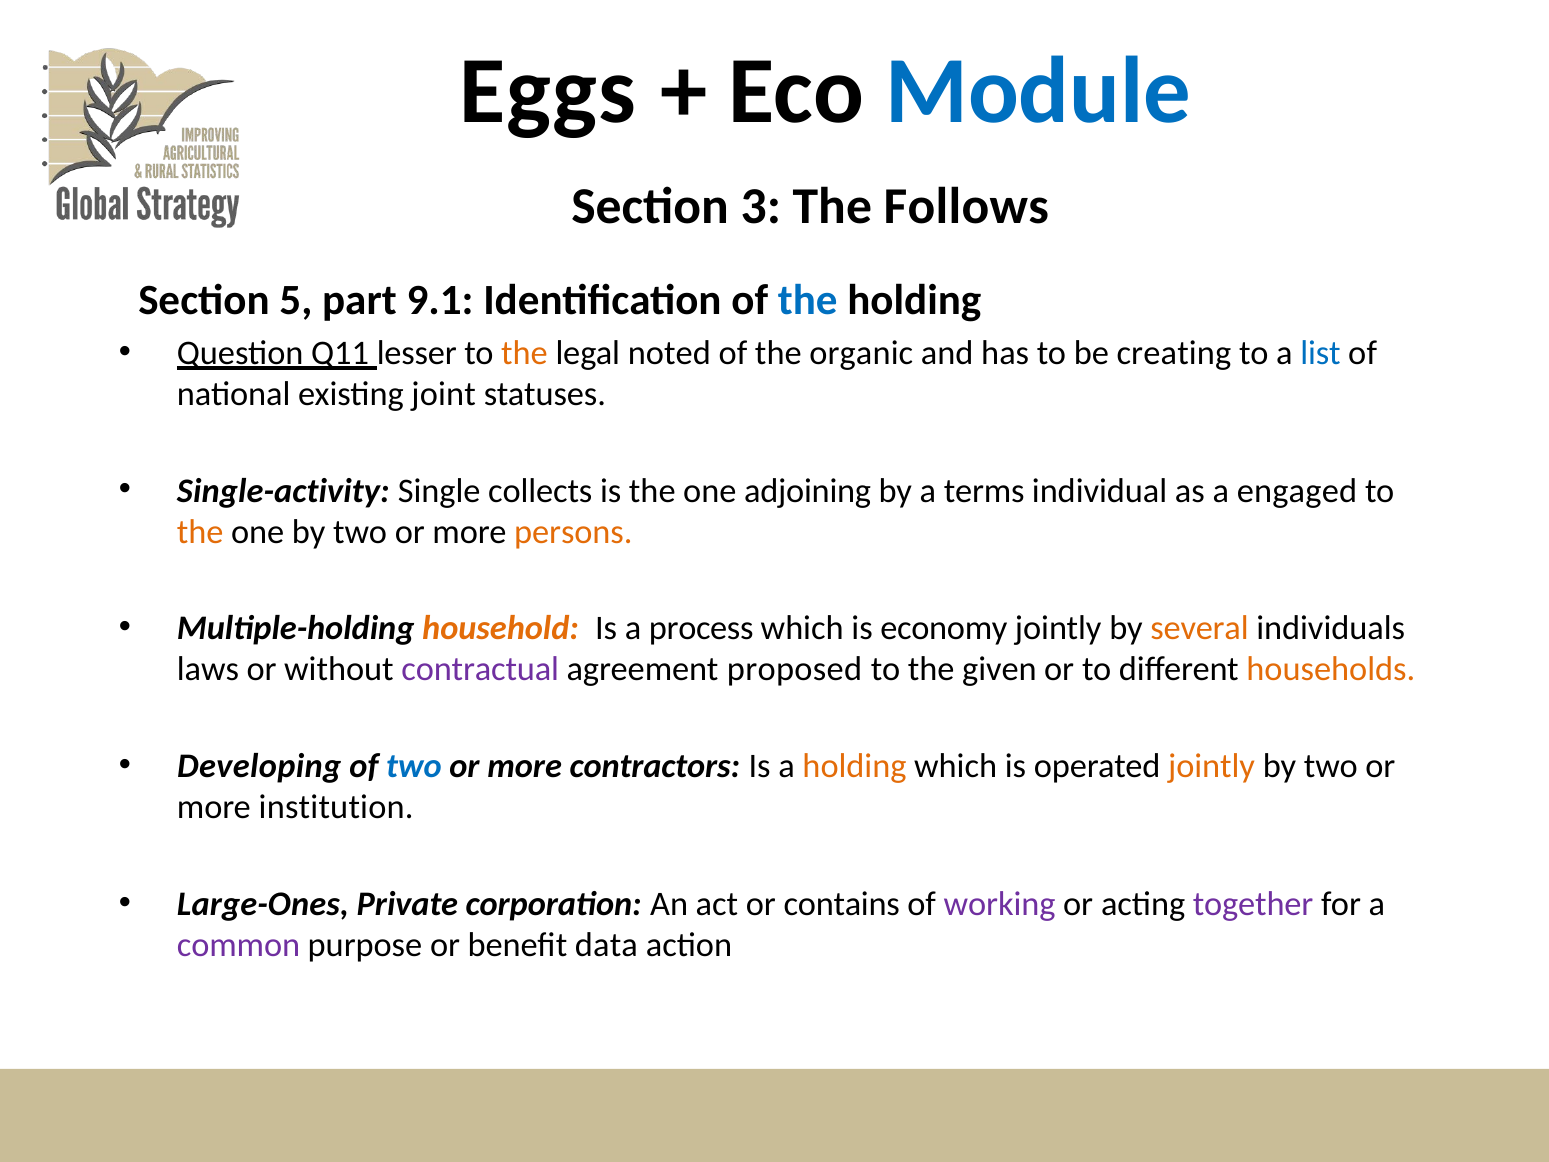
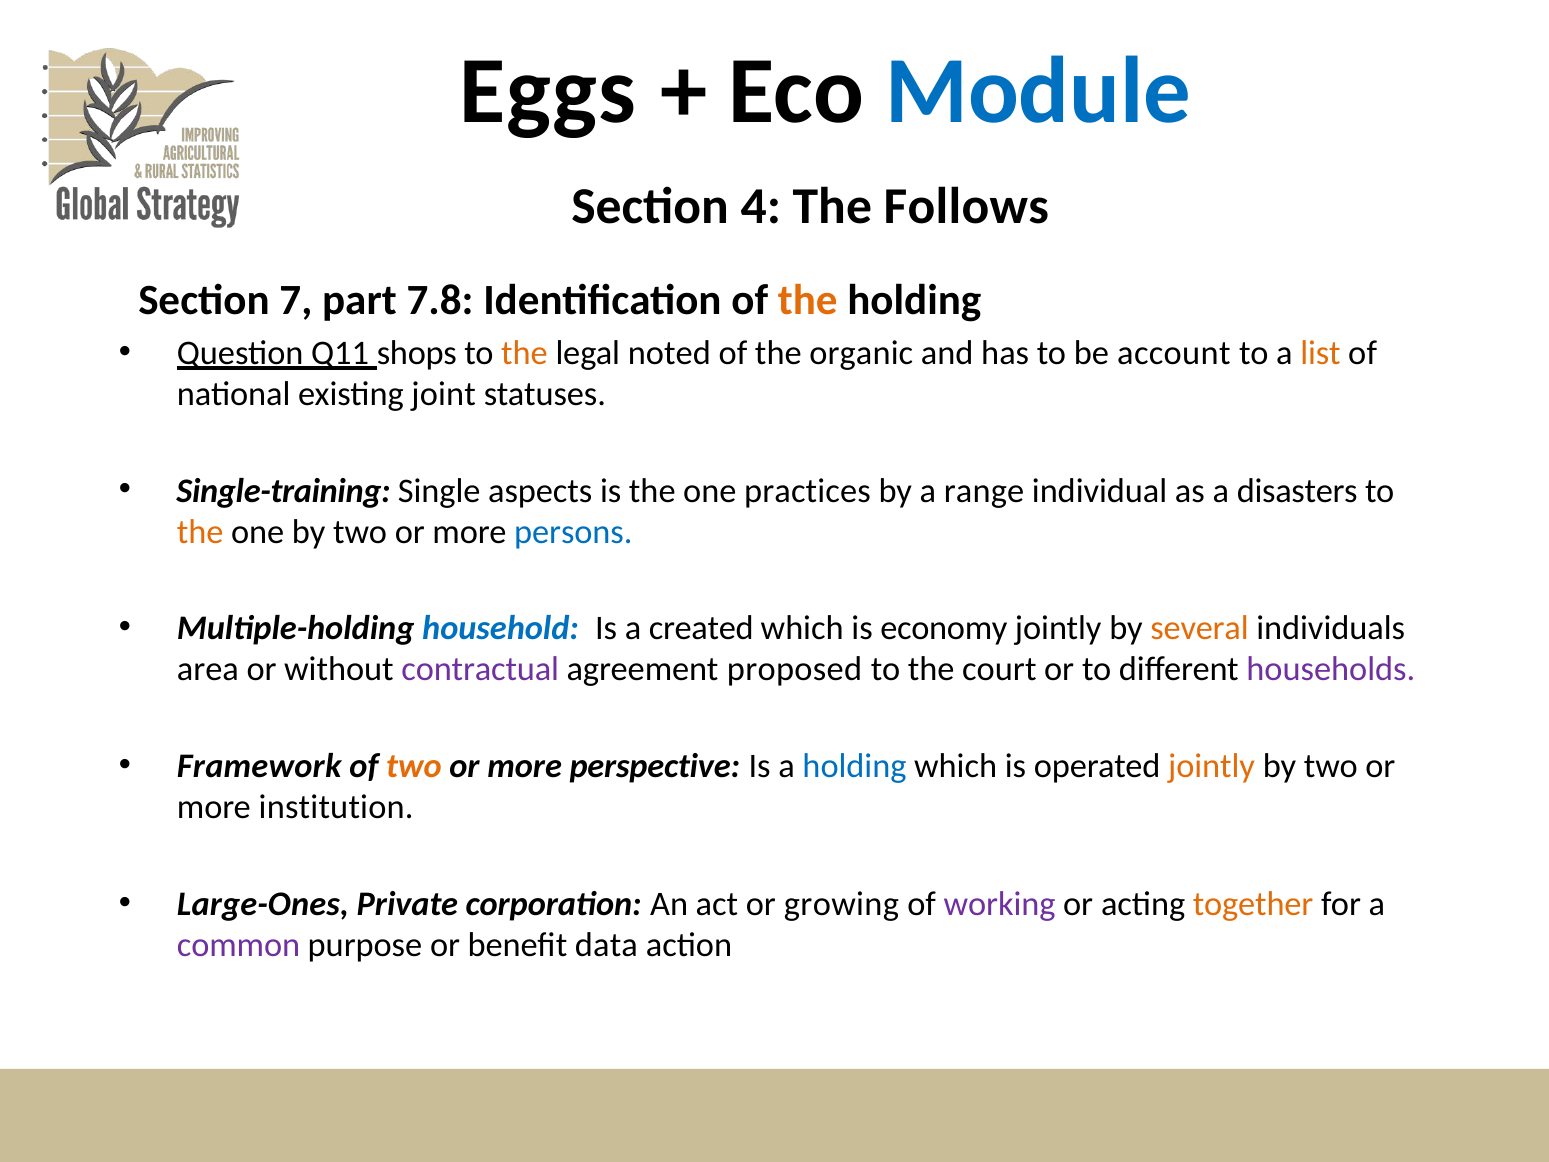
3: 3 -> 4
5: 5 -> 7
9.1: 9.1 -> 7.8
the at (808, 300) colour: blue -> orange
lesser: lesser -> shops
creating: creating -> account
list colour: blue -> orange
Single-activity: Single-activity -> Single-training
collects: collects -> aspects
adjoining: adjoining -> practices
terms: terms -> range
engaged: engaged -> disasters
persons colour: orange -> blue
household colour: orange -> blue
process: process -> created
laws: laws -> area
given: given -> court
households colour: orange -> purple
Developing: Developing -> Framework
two at (414, 766) colour: blue -> orange
contractors: contractors -> perspective
holding at (854, 766) colour: orange -> blue
contains: contains -> growing
together colour: purple -> orange
